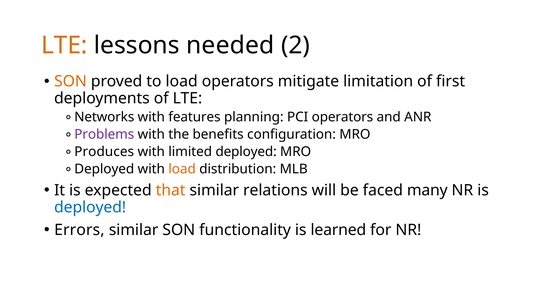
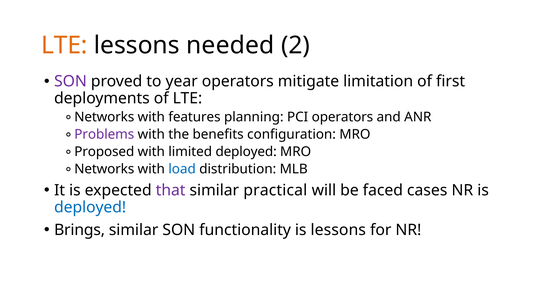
SON at (70, 81) colour: orange -> purple
to load: load -> year
Produces: Produces -> Proposed
Deployed at (104, 169): Deployed -> Networks
load at (182, 169) colour: orange -> blue
that colour: orange -> purple
relations: relations -> practical
many: many -> cases
Errors: Errors -> Brings
is learned: learned -> lessons
